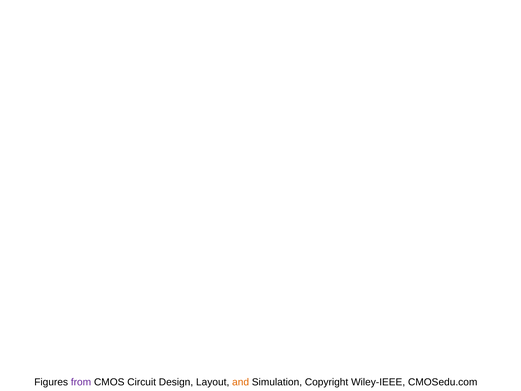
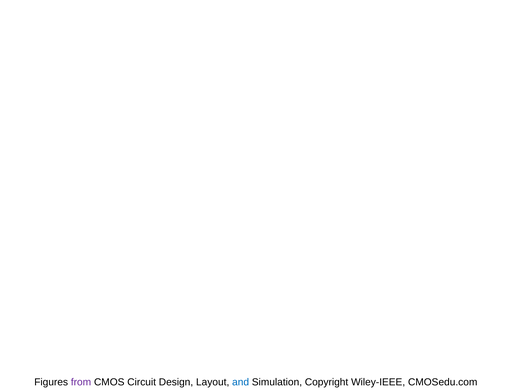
and colour: orange -> blue
